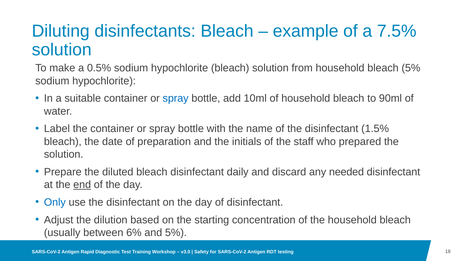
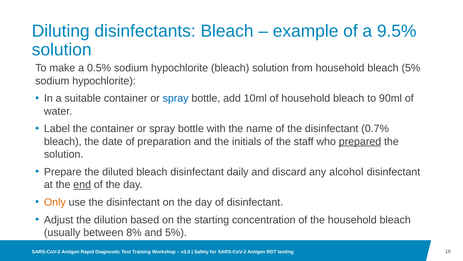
7.5%: 7.5% -> 9.5%
1.5%: 1.5% -> 0.7%
prepared underline: none -> present
needed: needed -> alcohol
Only colour: blue -> orange
6%: 6% -> 8%
